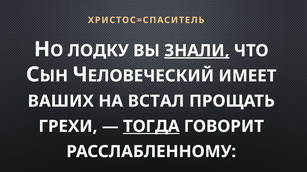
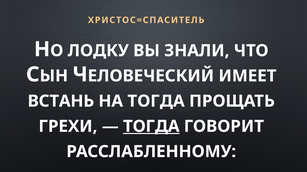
ЗНАЛИ underline: present -> none
ВАШИХ: ВАШИХ -> ВСТАНЬ
НА ВСТАЛ: ВСТАЛ -> ТОГДА
